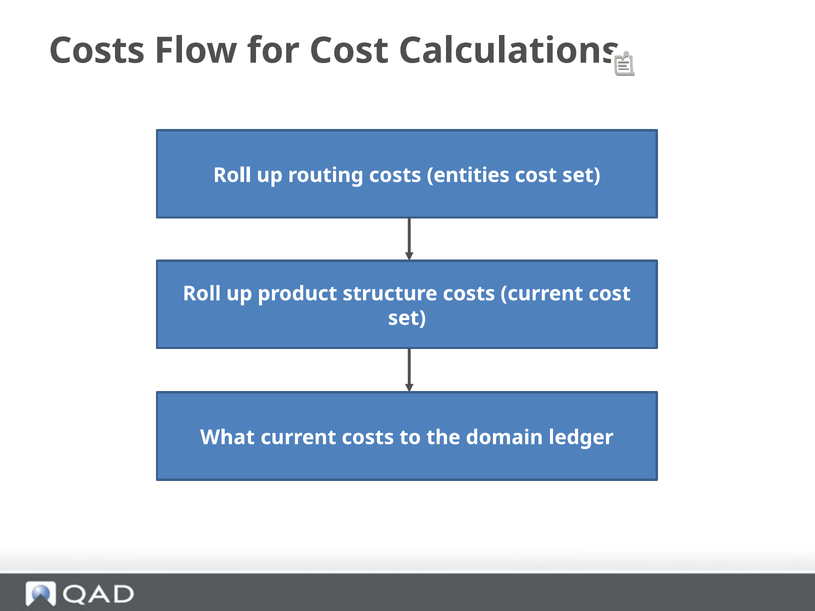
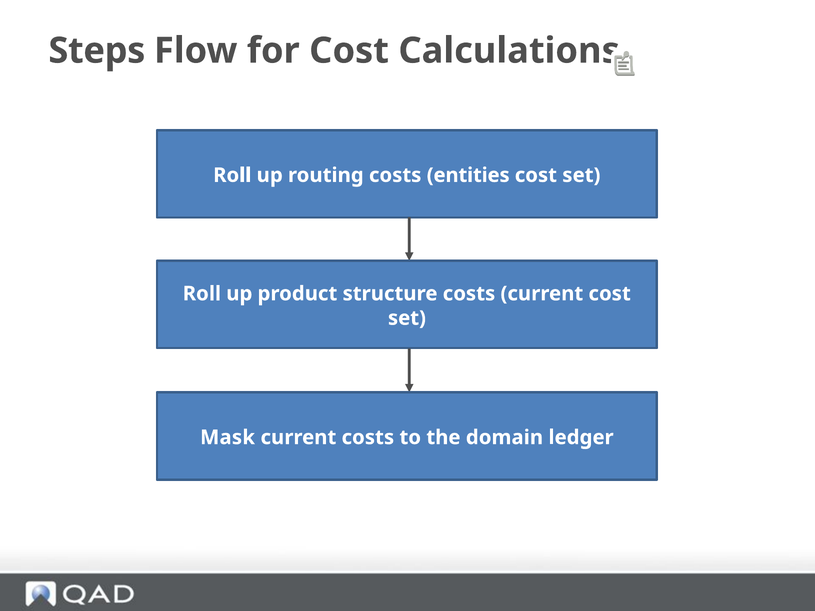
Costs at (97, 51): Costs -> Steps
What: What -> Mask
